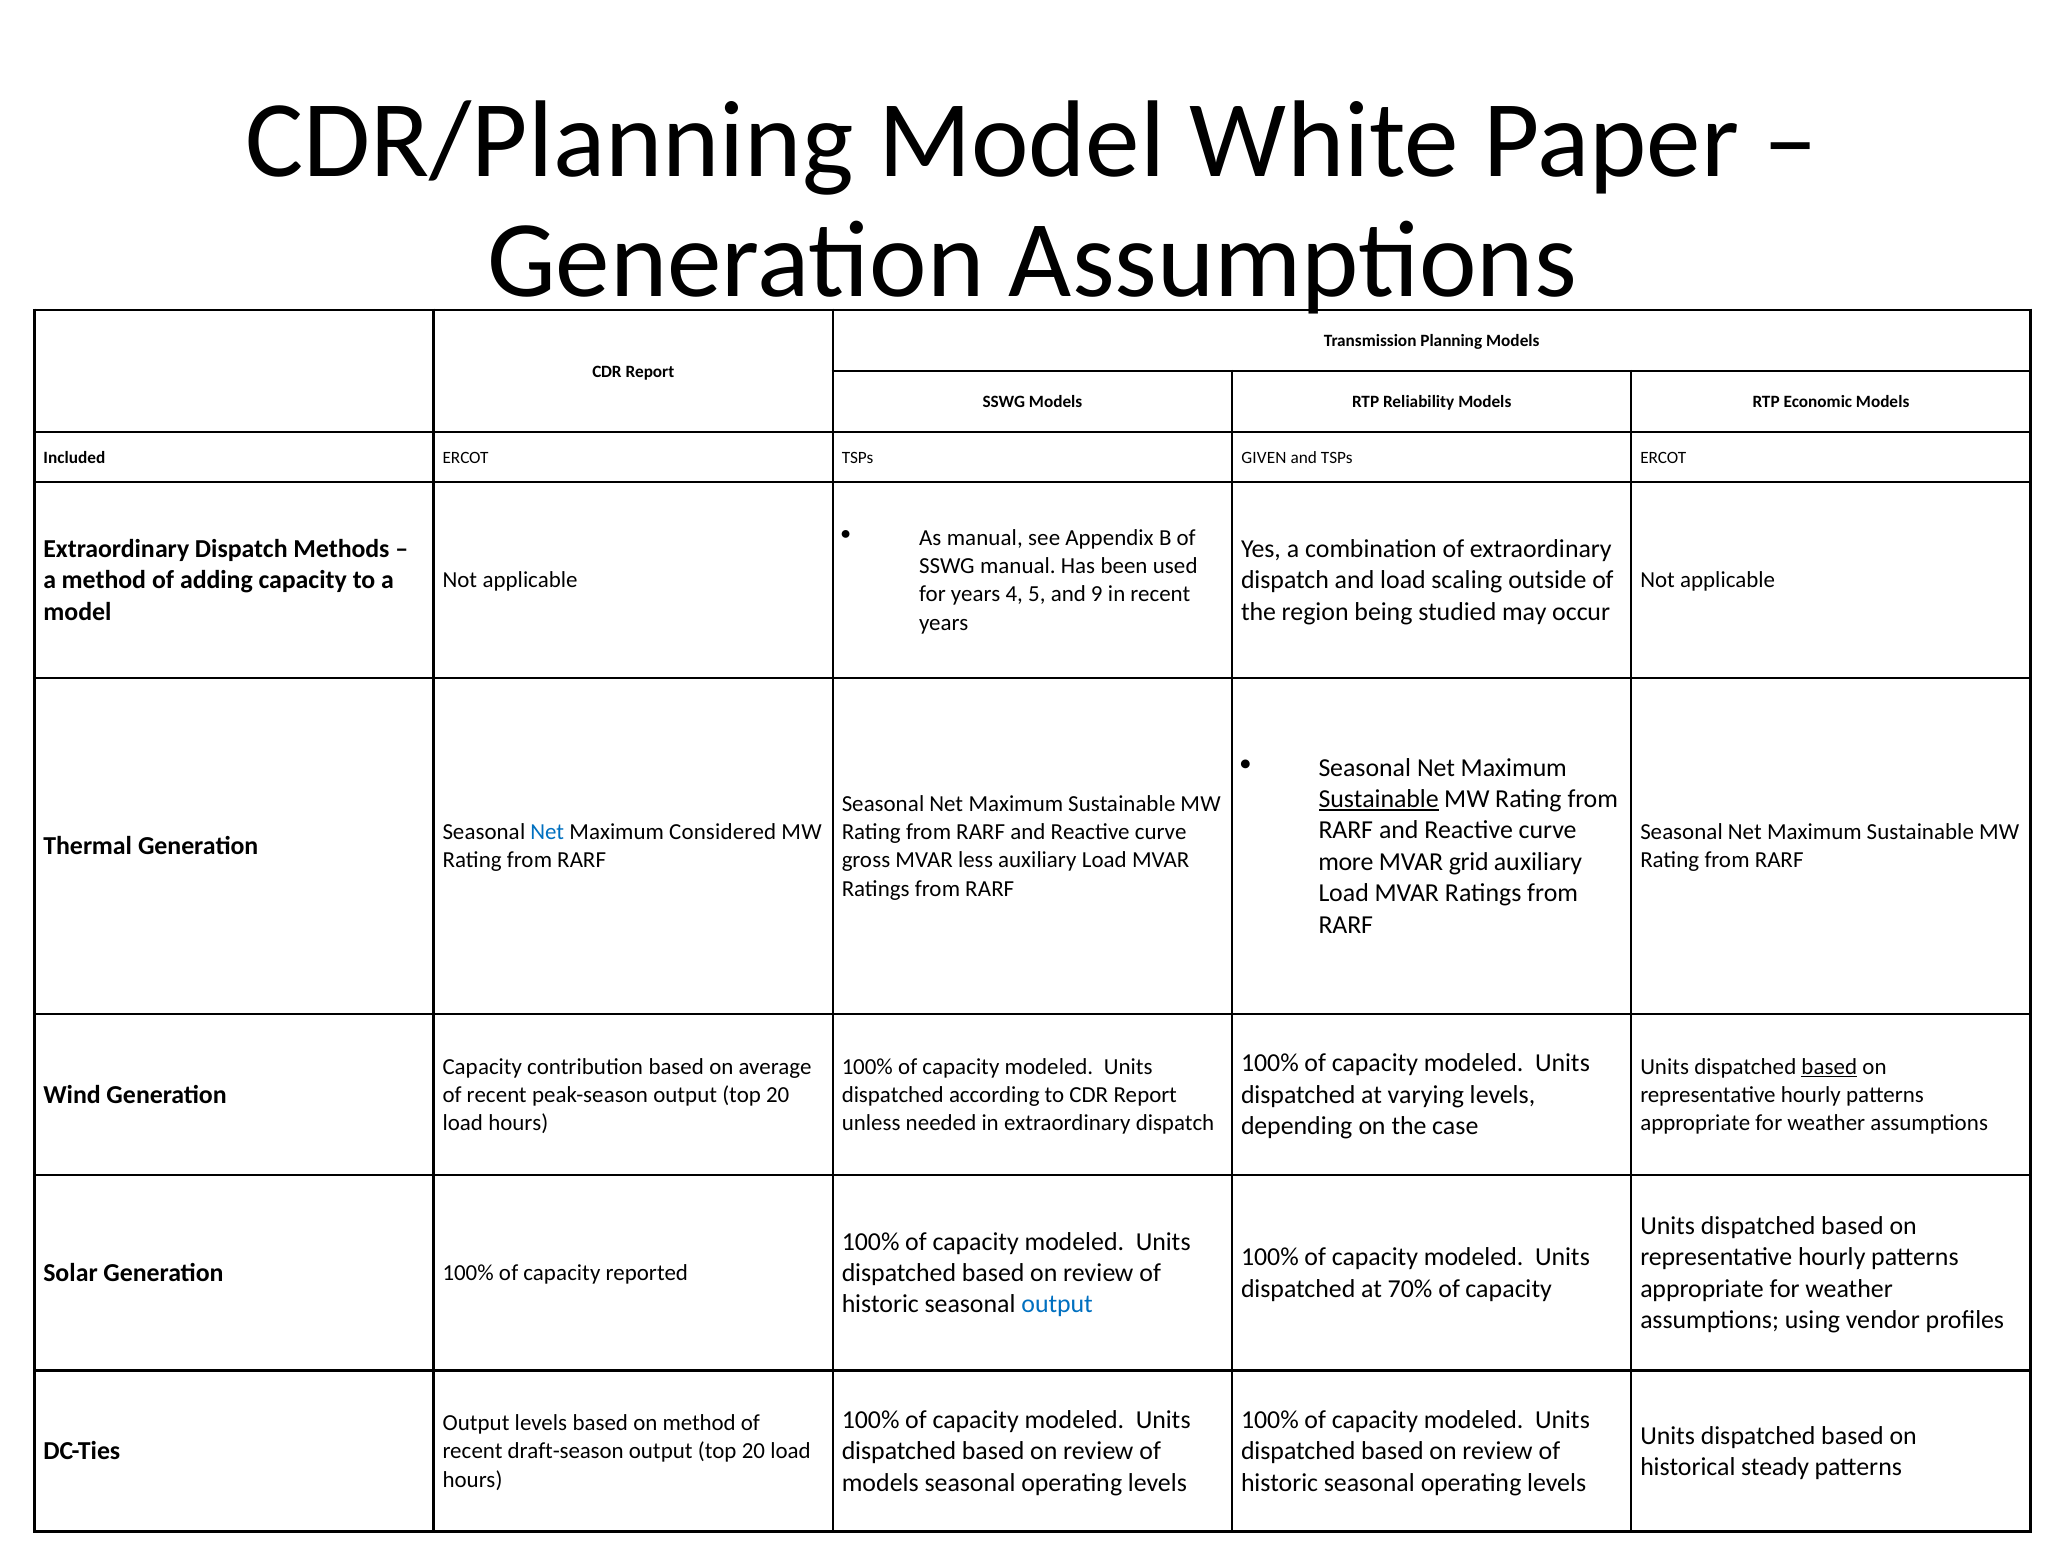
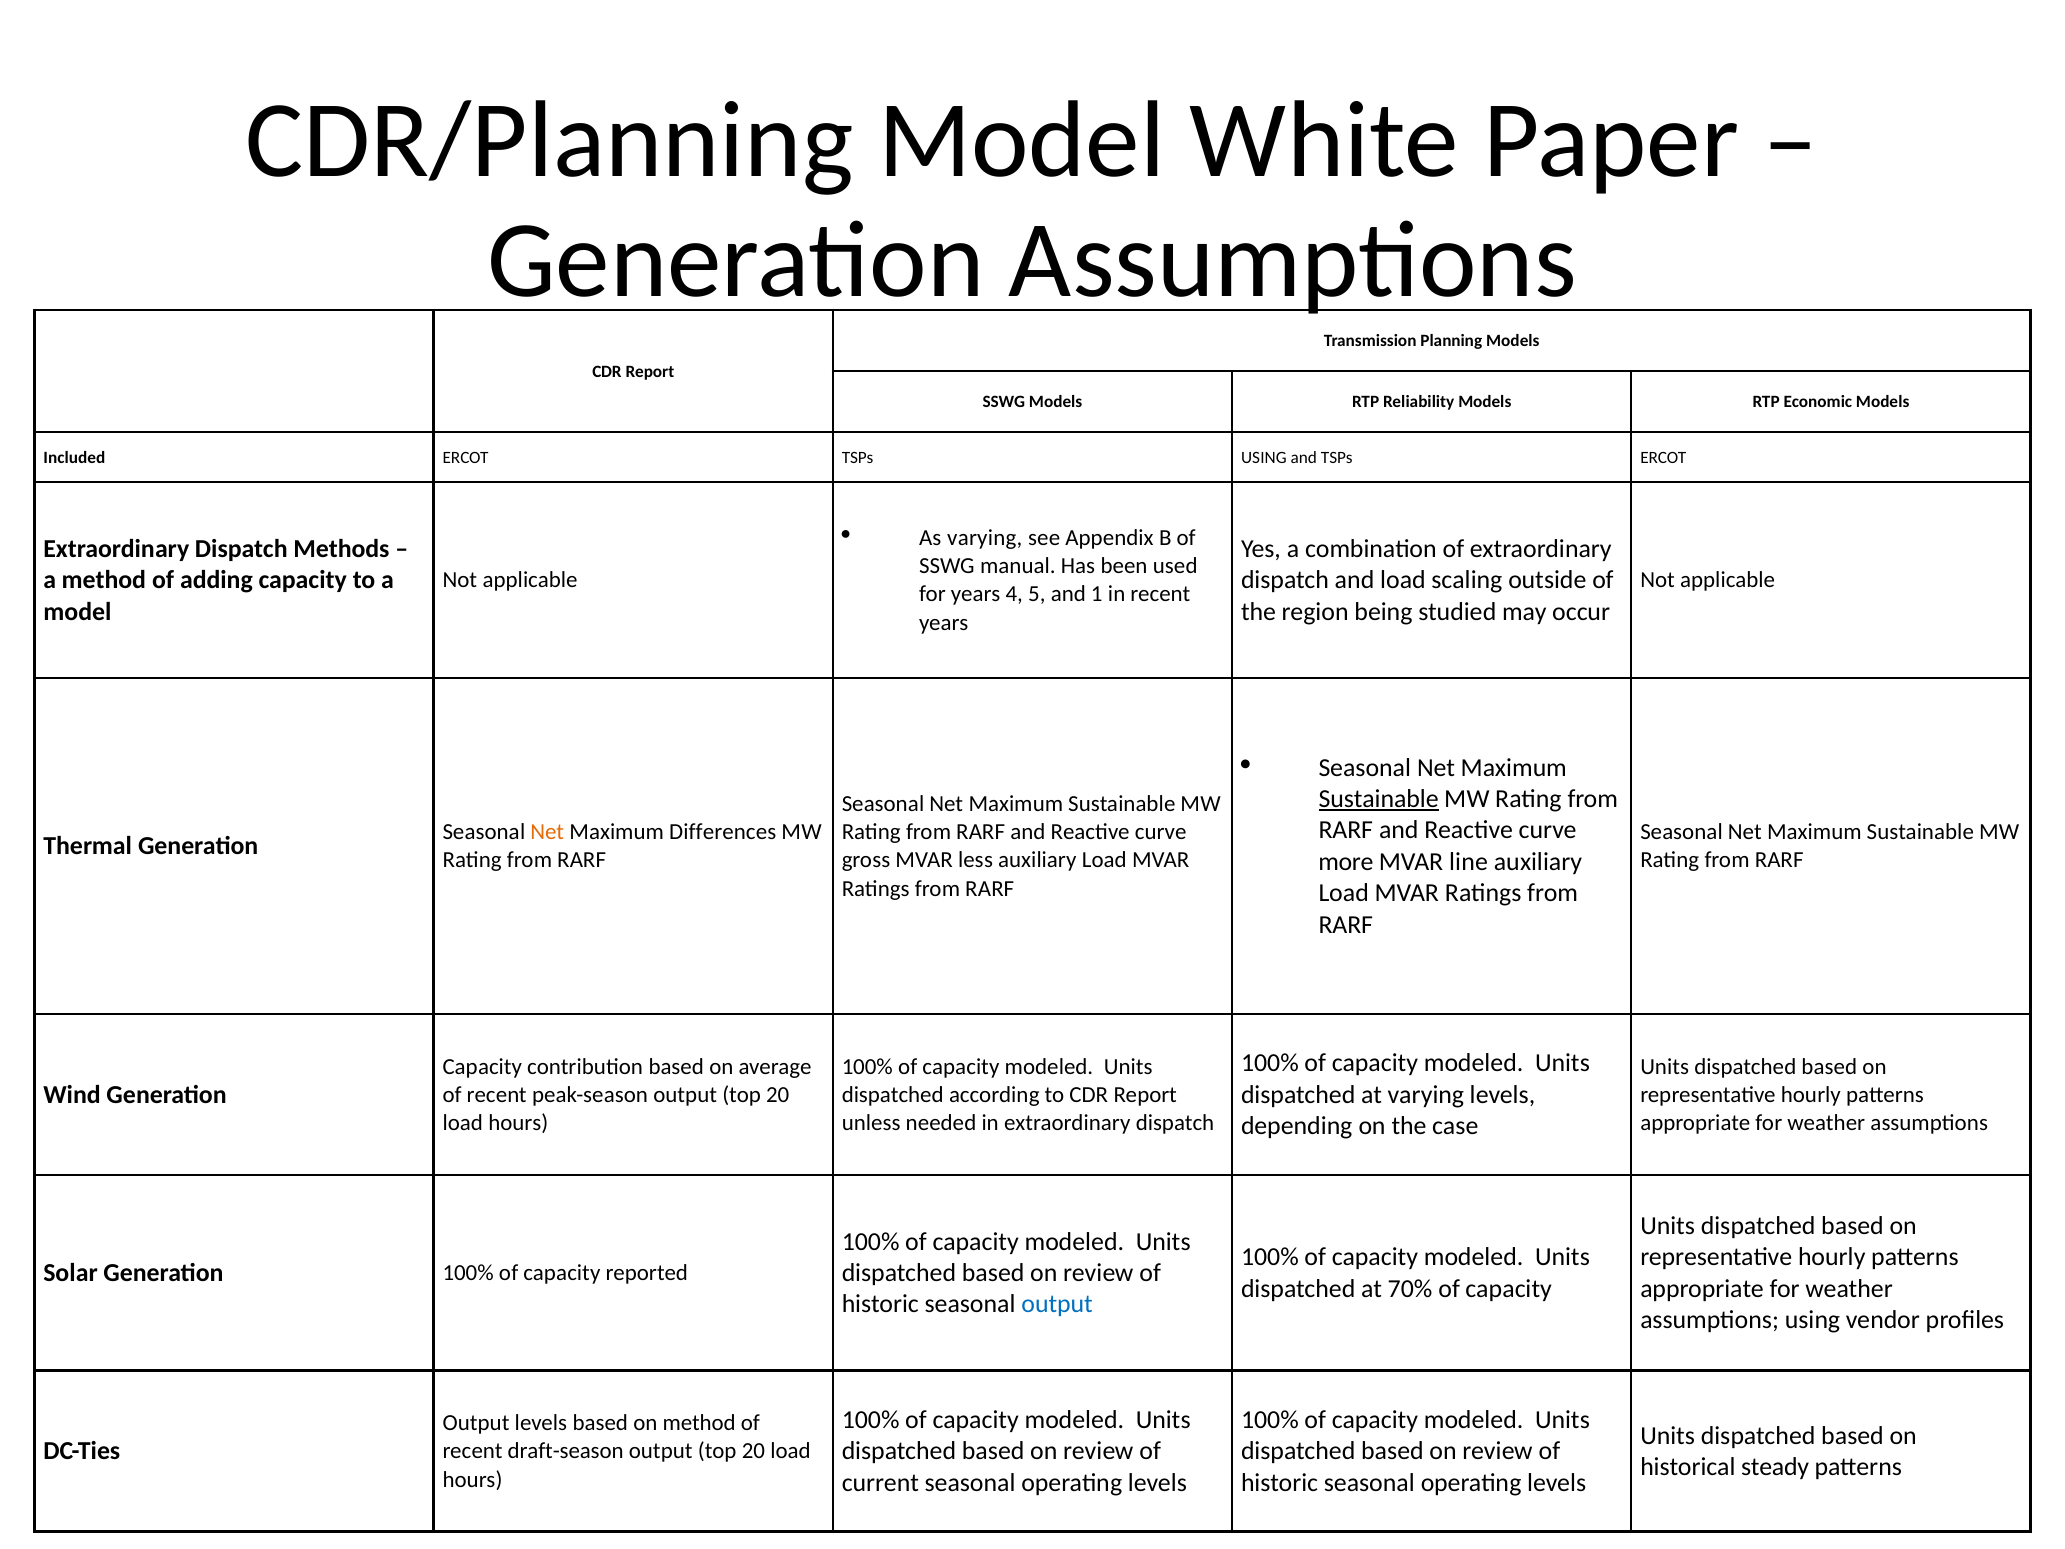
TSPs GIVEN: GIVEN -> USING
As manual: manual -> varying
9: 9 -> 1
Net at (547, 832) colour: blue -> orange
Considered: Considered -> Differences
grid: grid -> line
based at (1829, 1066) underline: present -> none
models at (880, 1482): models -> current
